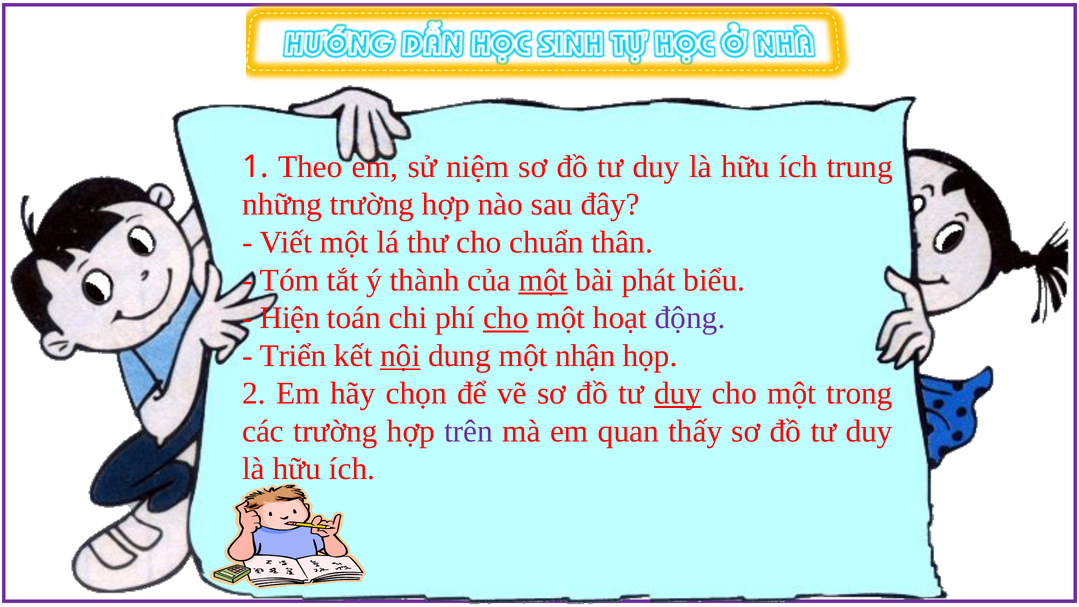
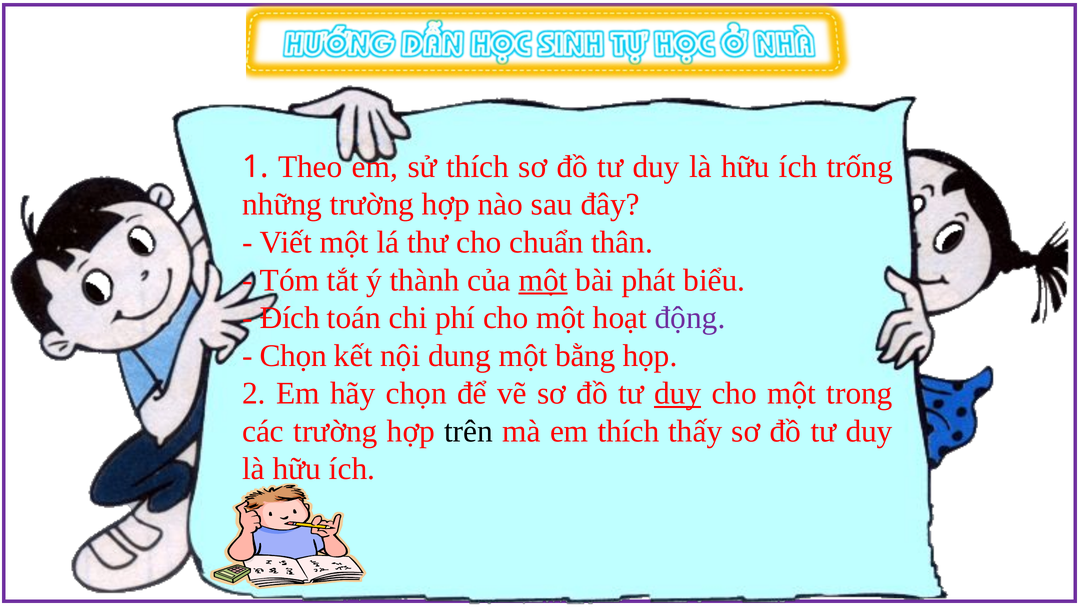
sử niệm: niệm -> thích
trung: trung -> trống
Hiện: Hiện -> Đích
cho at (506, 318) underline: present -> none
Triển at (293, 356): Triển -> Chọn
nội underline: present -> none
nhận: nhận -> bằng
trên colour: purple -> black
em quan: quan -> thích
